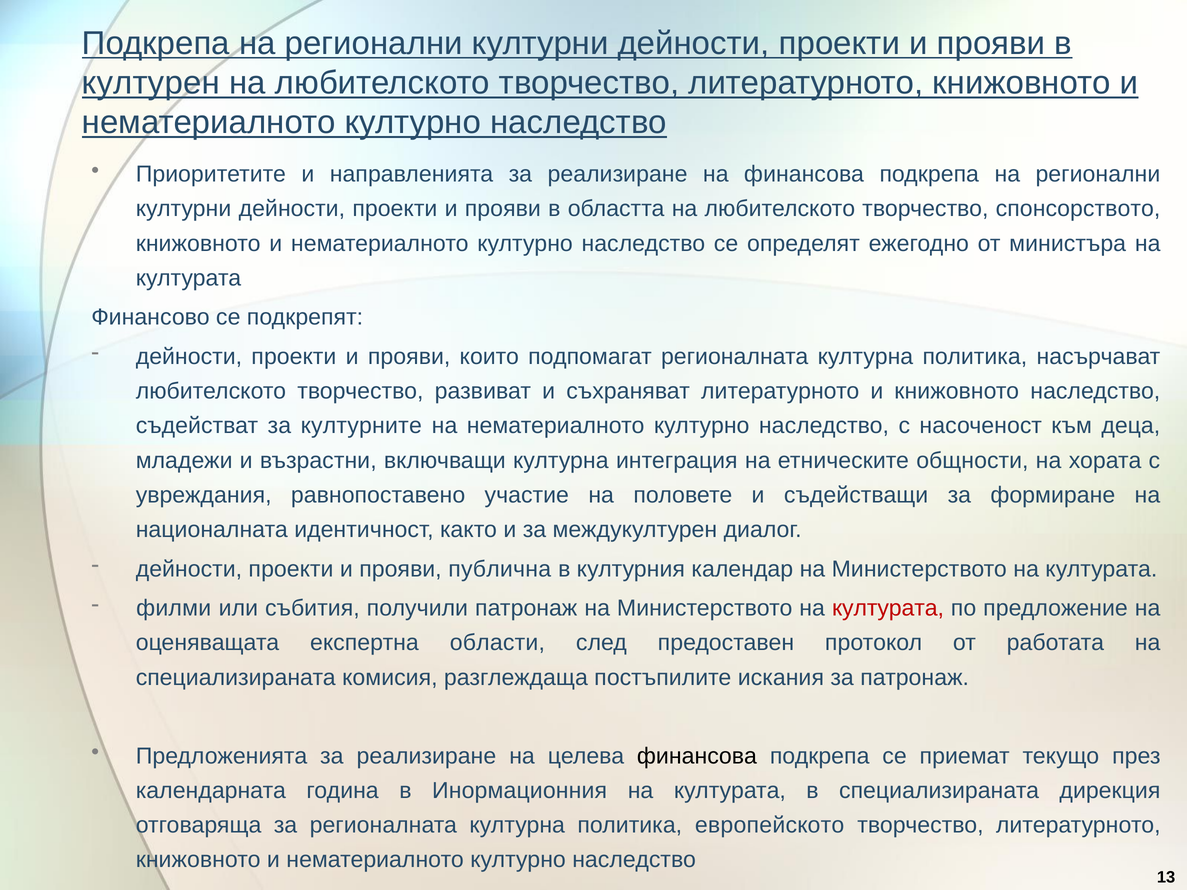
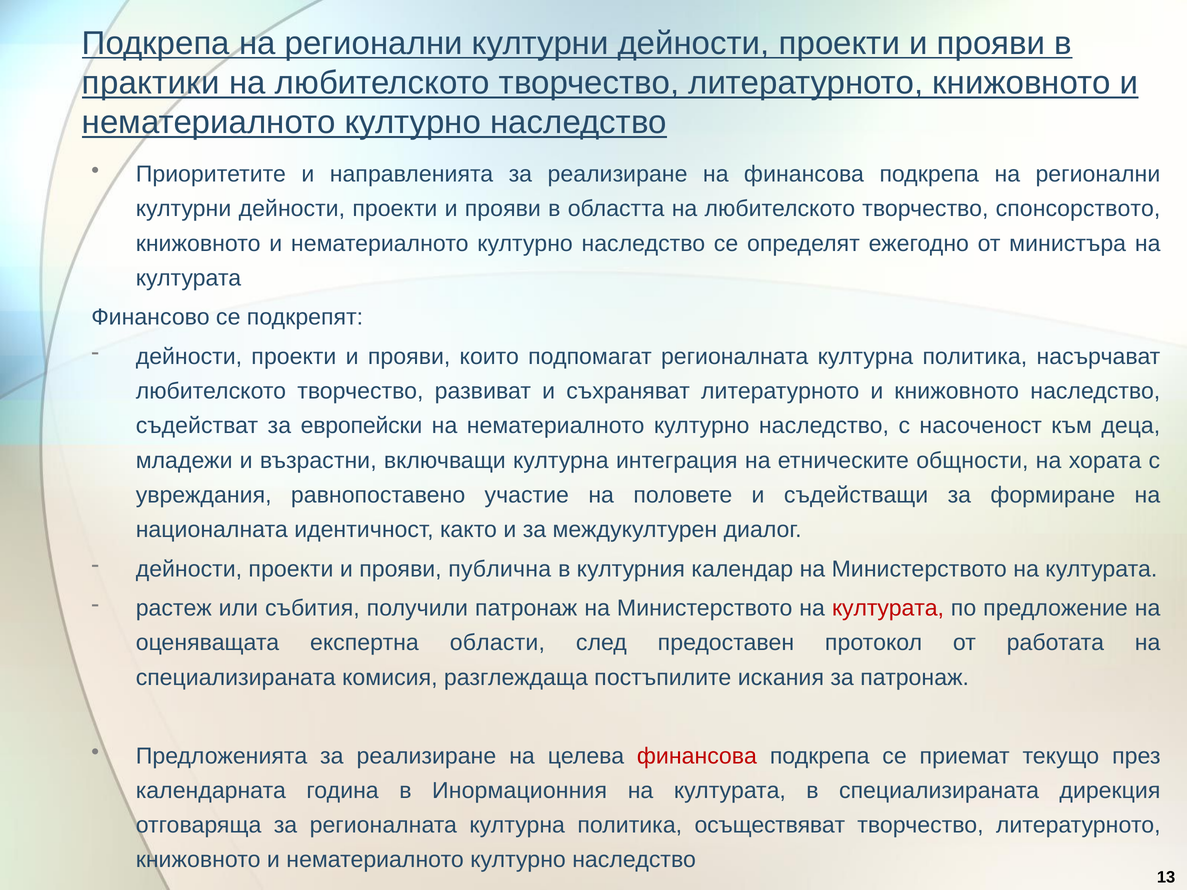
културен: културен -> практики
културните: културните -> европейски
филми: филми -> растеж
финансова at (697, 756) colour: black -> red
европейското: европейското -> осъществяват
